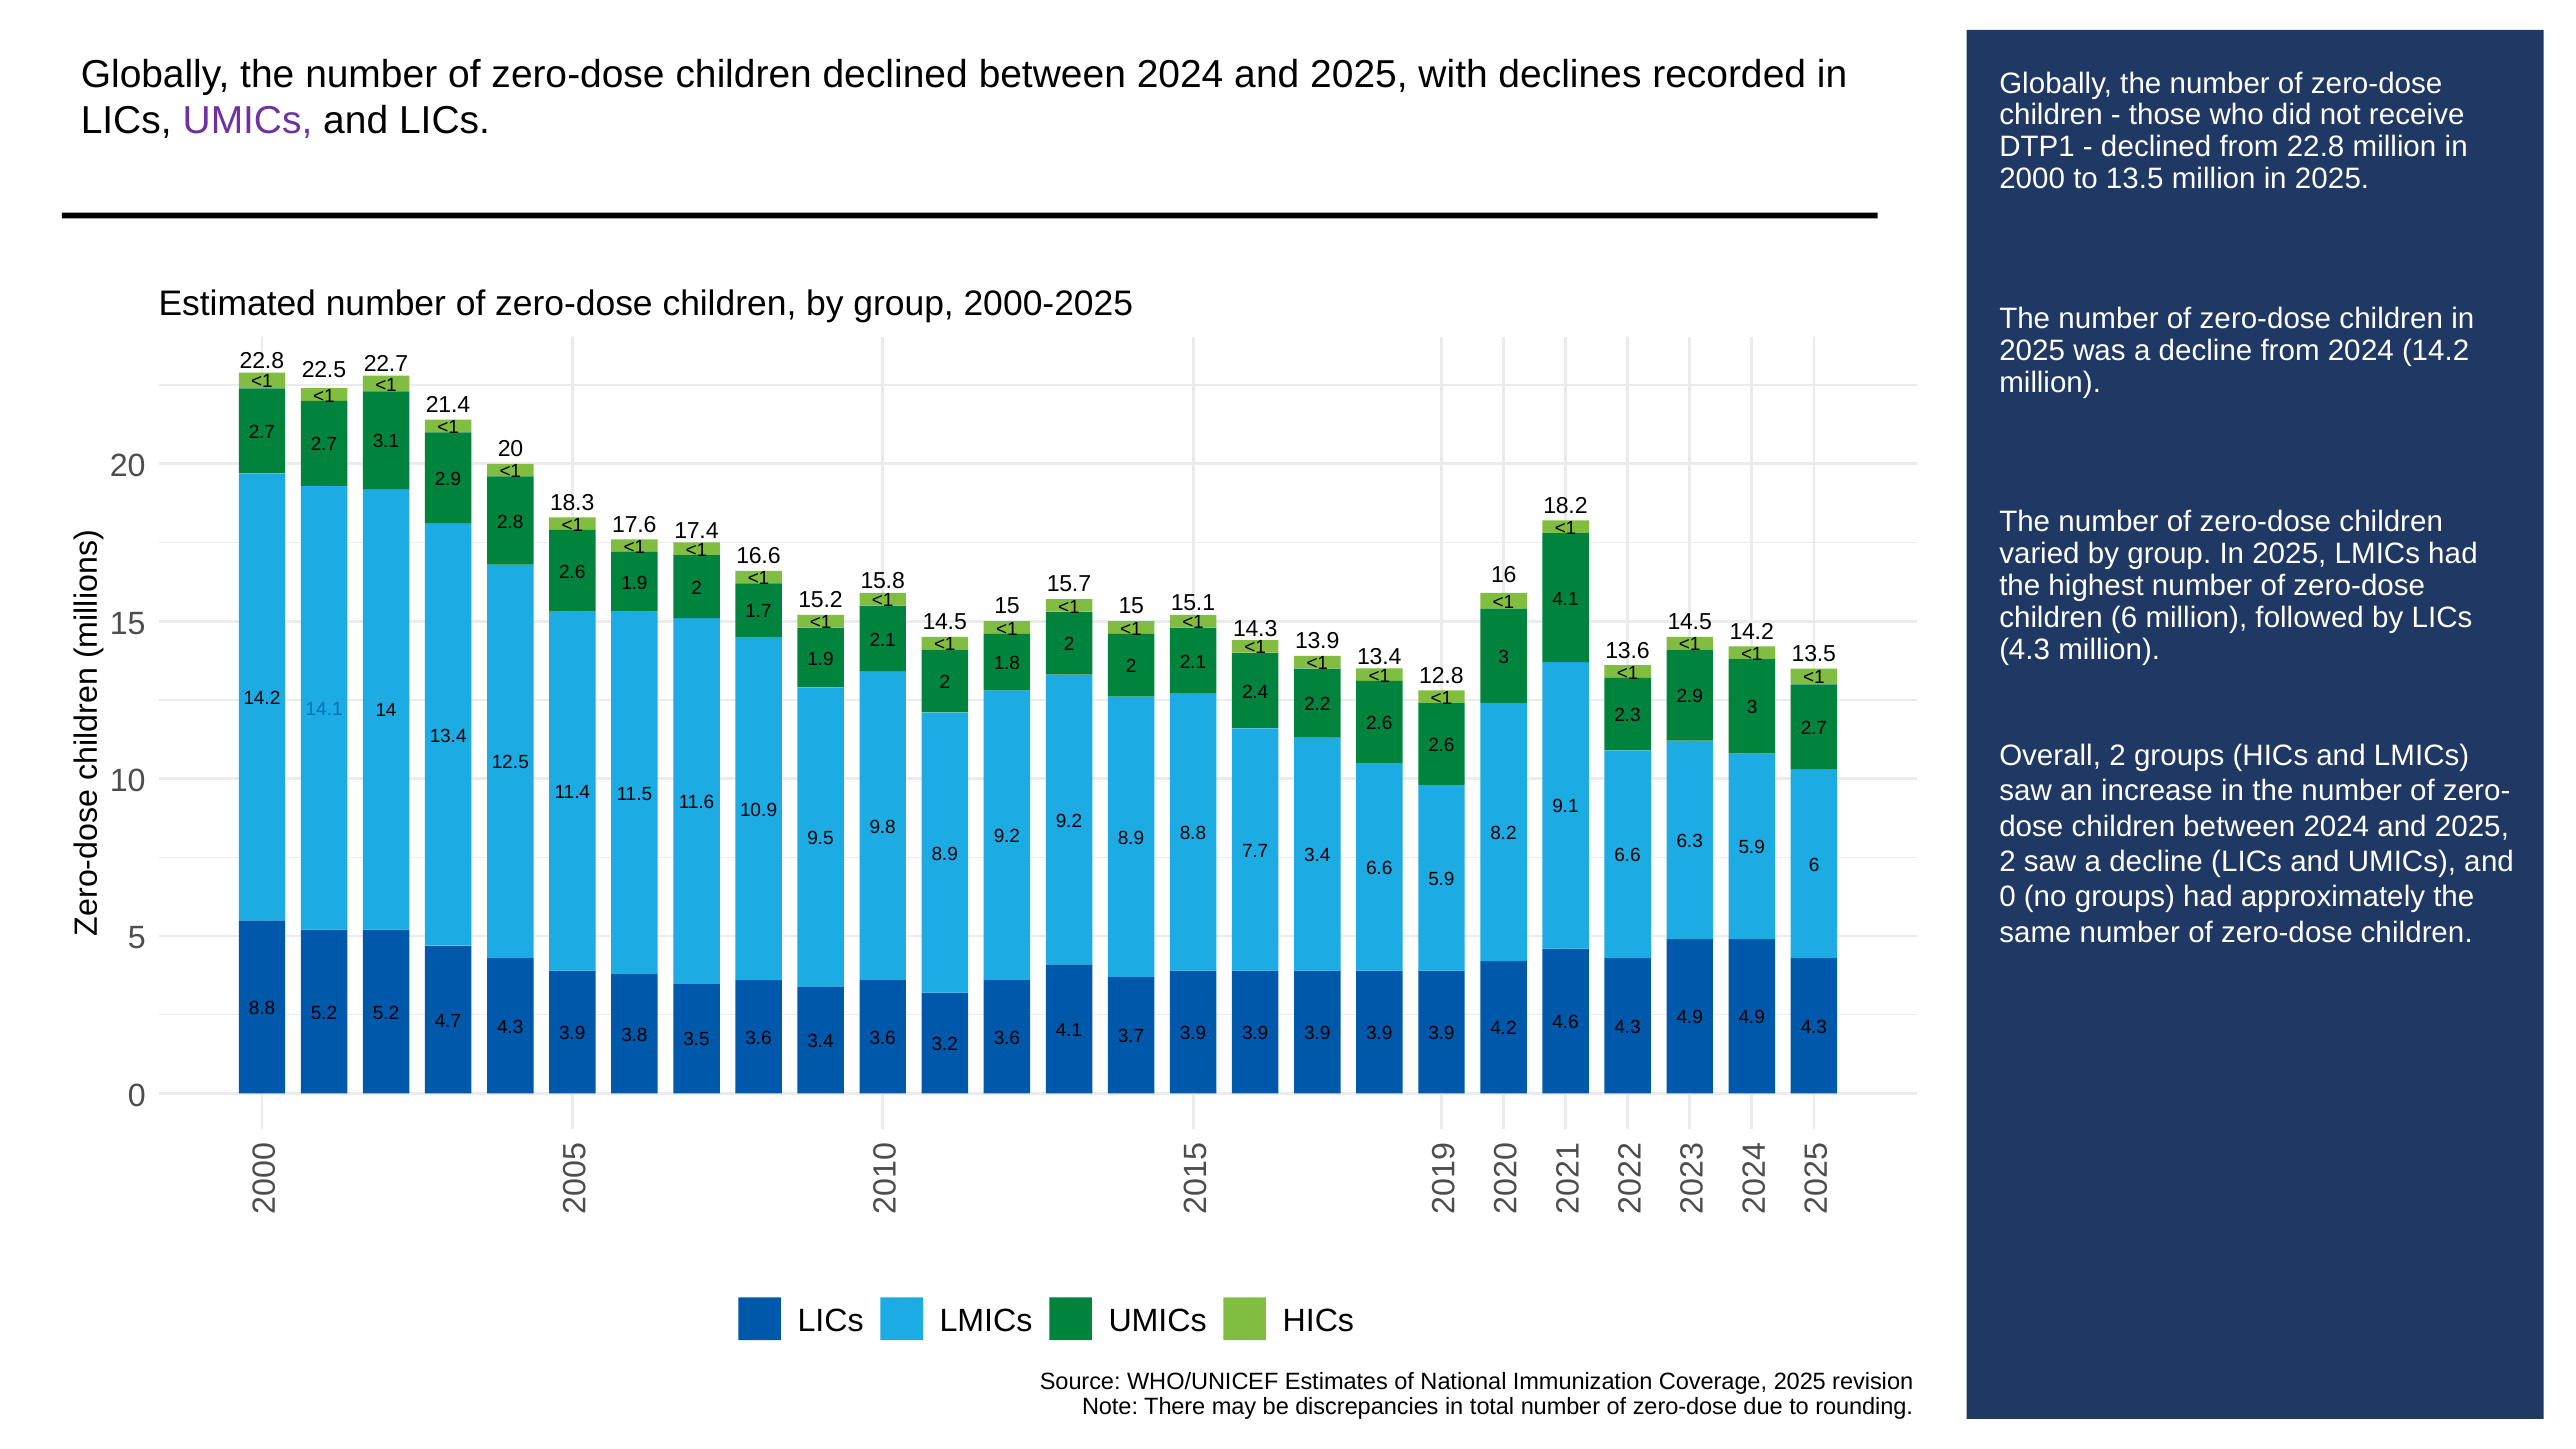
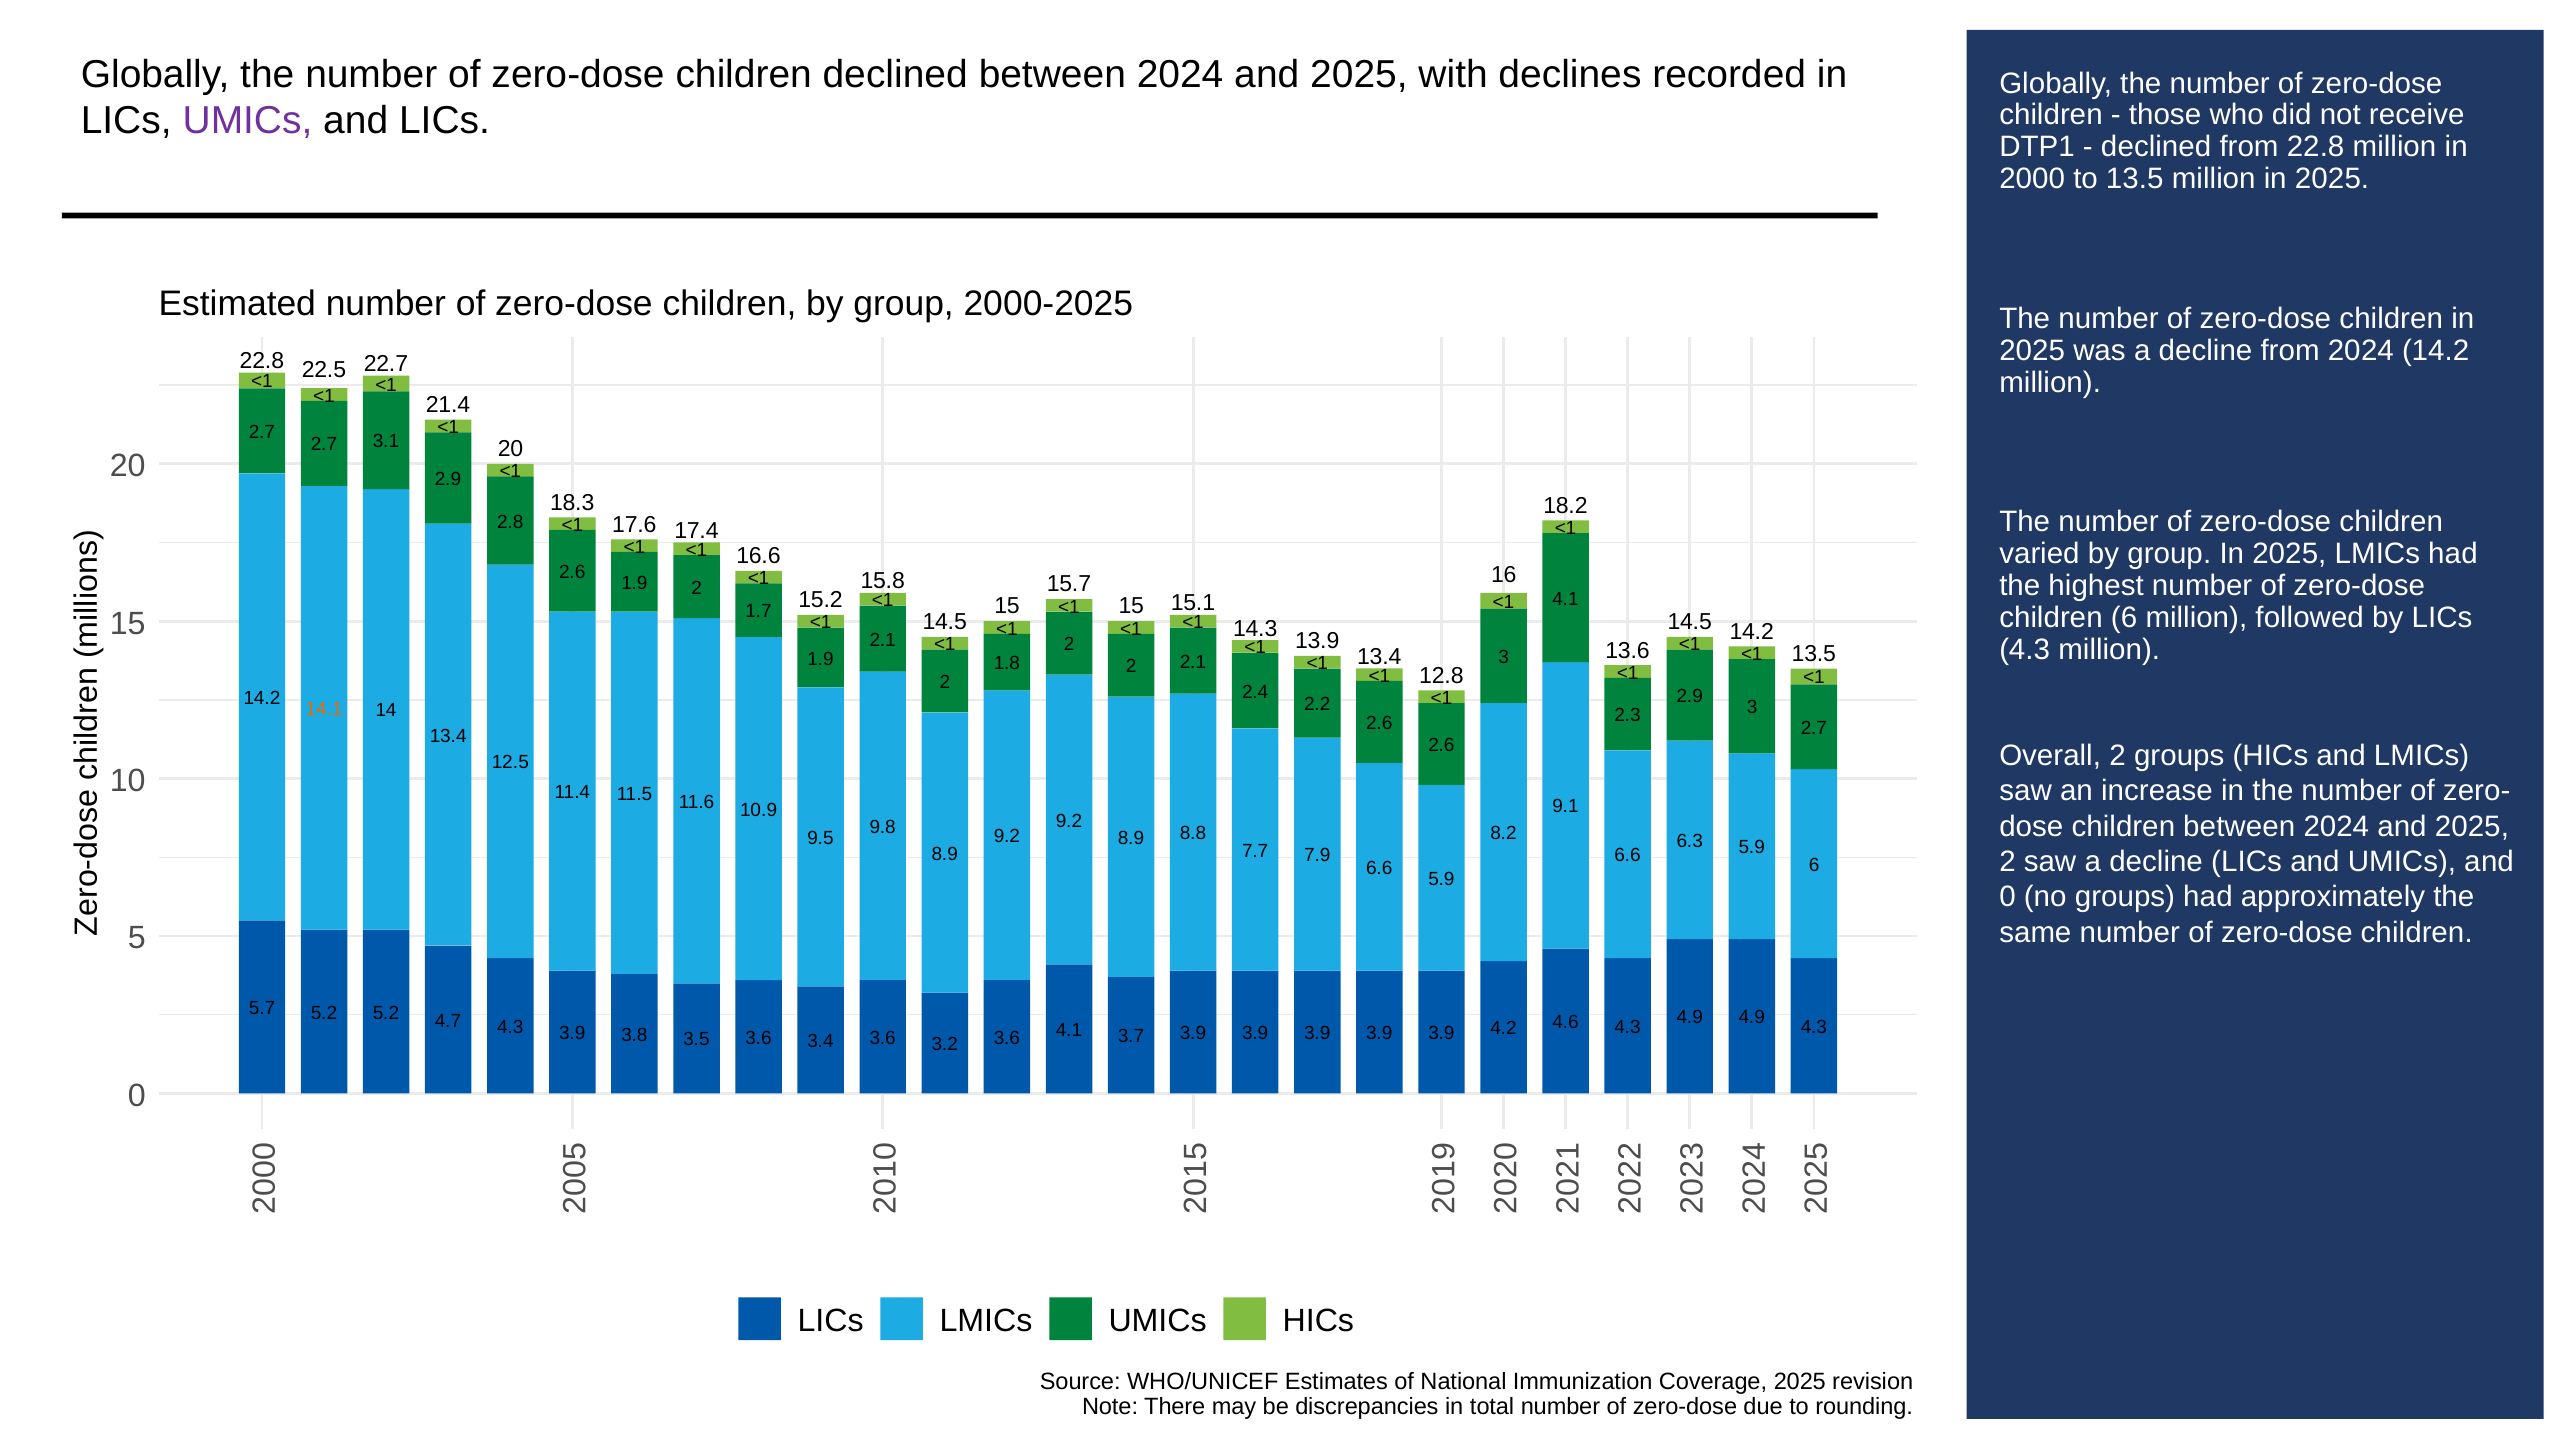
14.1 colour: blue -> orange
7.7 3.4: 3.4 -> 7.9
8.8 at (262, 1008): 8.8 -> 5.7
